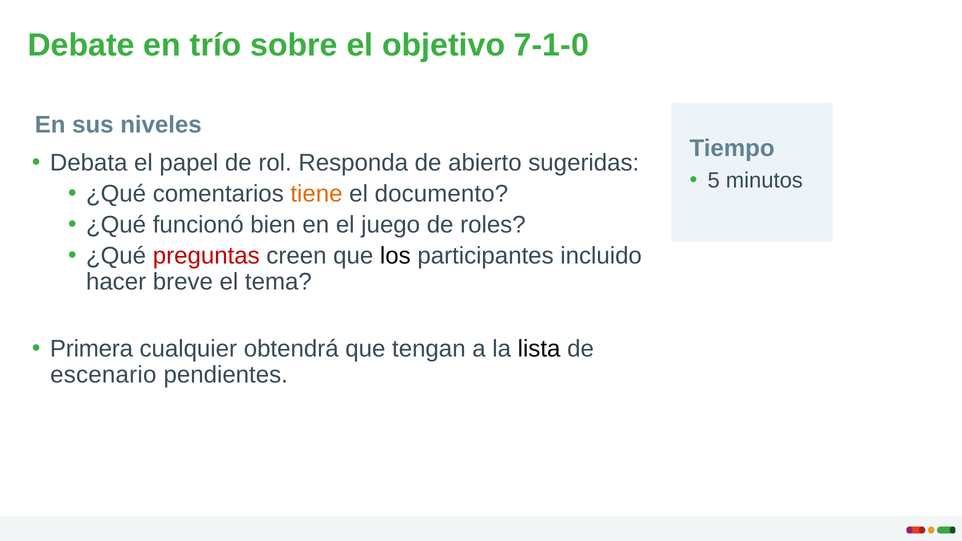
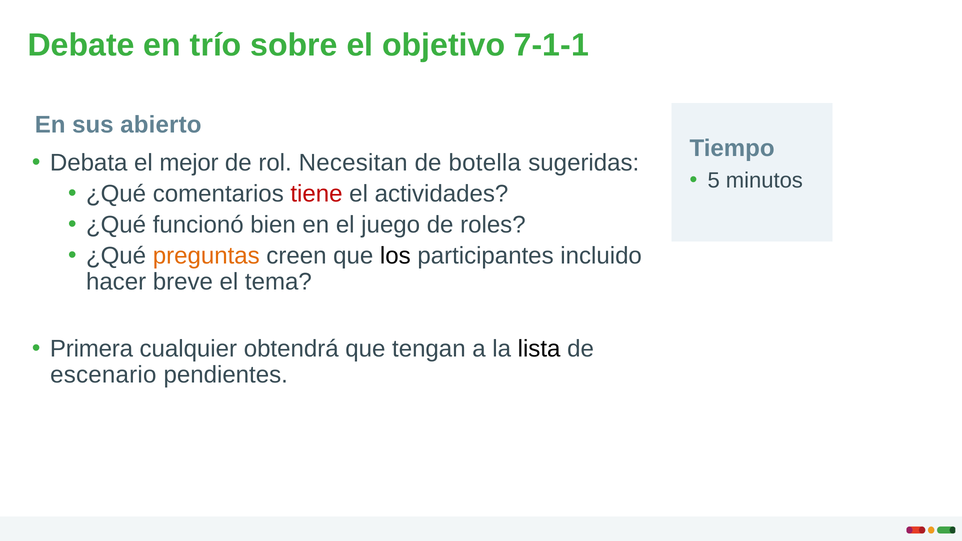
7-1-0: 7-1-0 -> 7-1-1
niveles: niveles -> abierto
papel: papel -> mejor
Responda: Responda -> Necesitan
abierto: abierto -> botella
tiene colour: orange -> red
documento: documento -> actividades
preguntas colour: red -> orange
